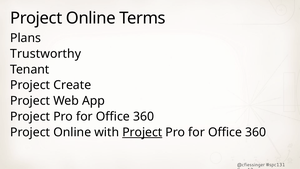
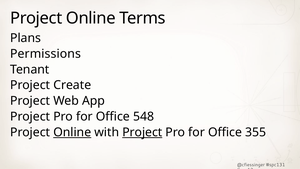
Trustworthy: Trustworthy -> Permissions
360 at (144, 116): 360 -> 548
Online at (72, 132) underline: none -> present
360 at (256, 132): 360 -> 355
